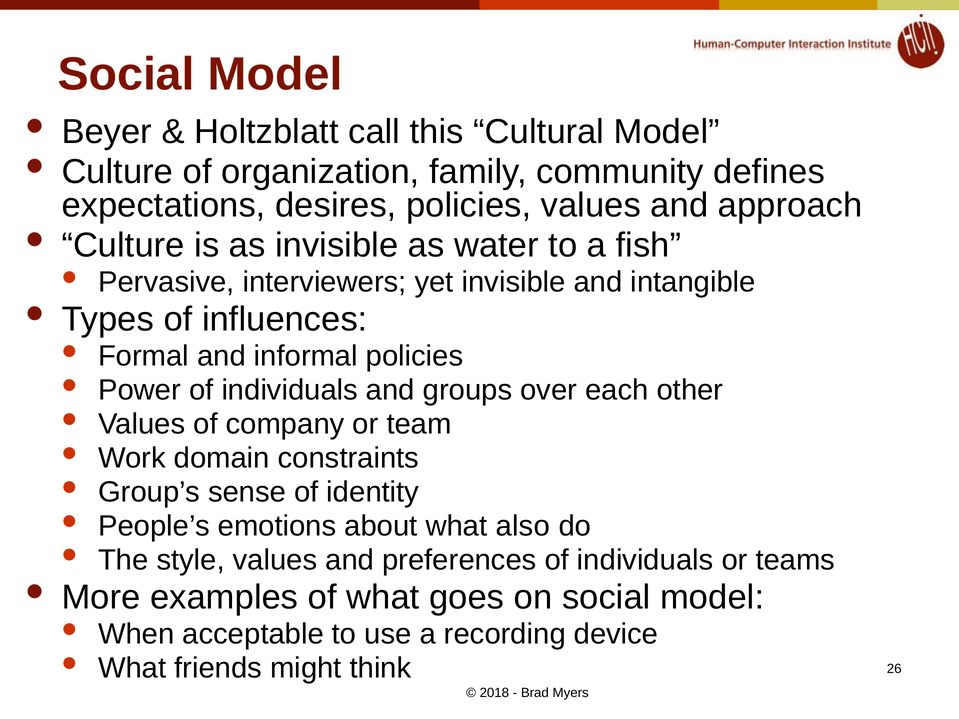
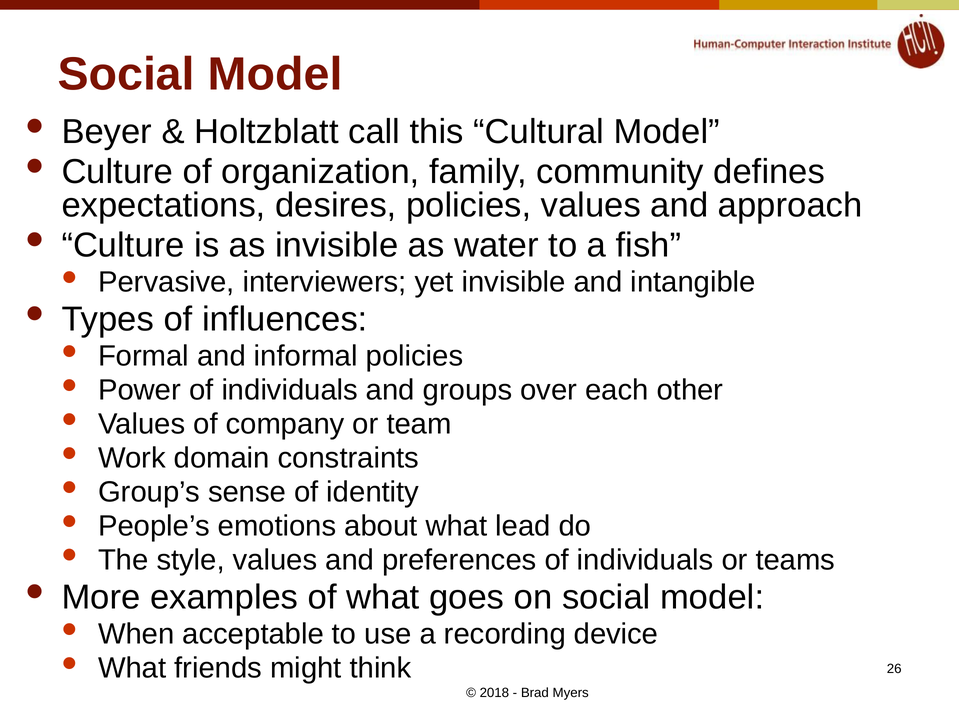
also: also -> lead
